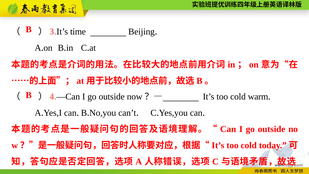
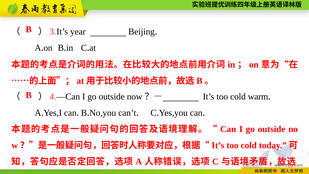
time: time -> year
